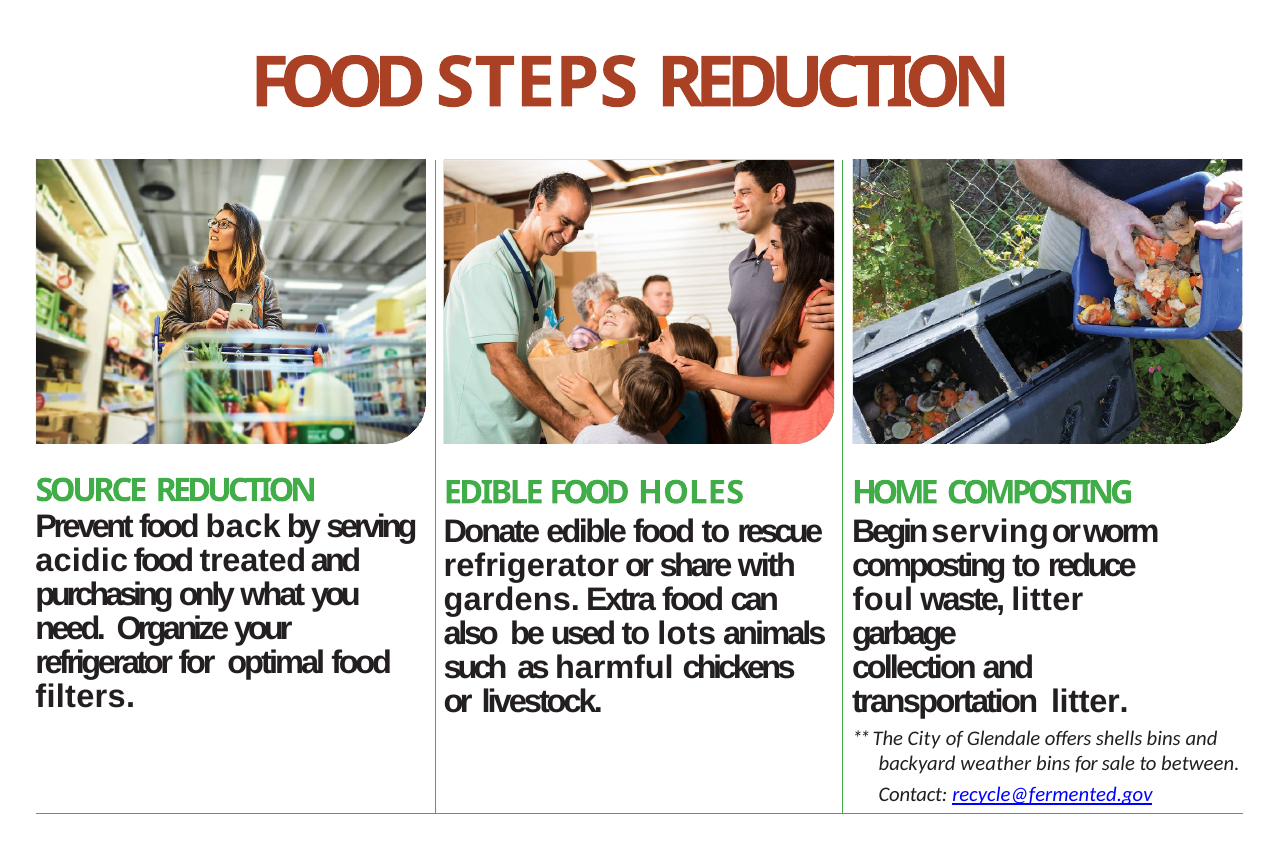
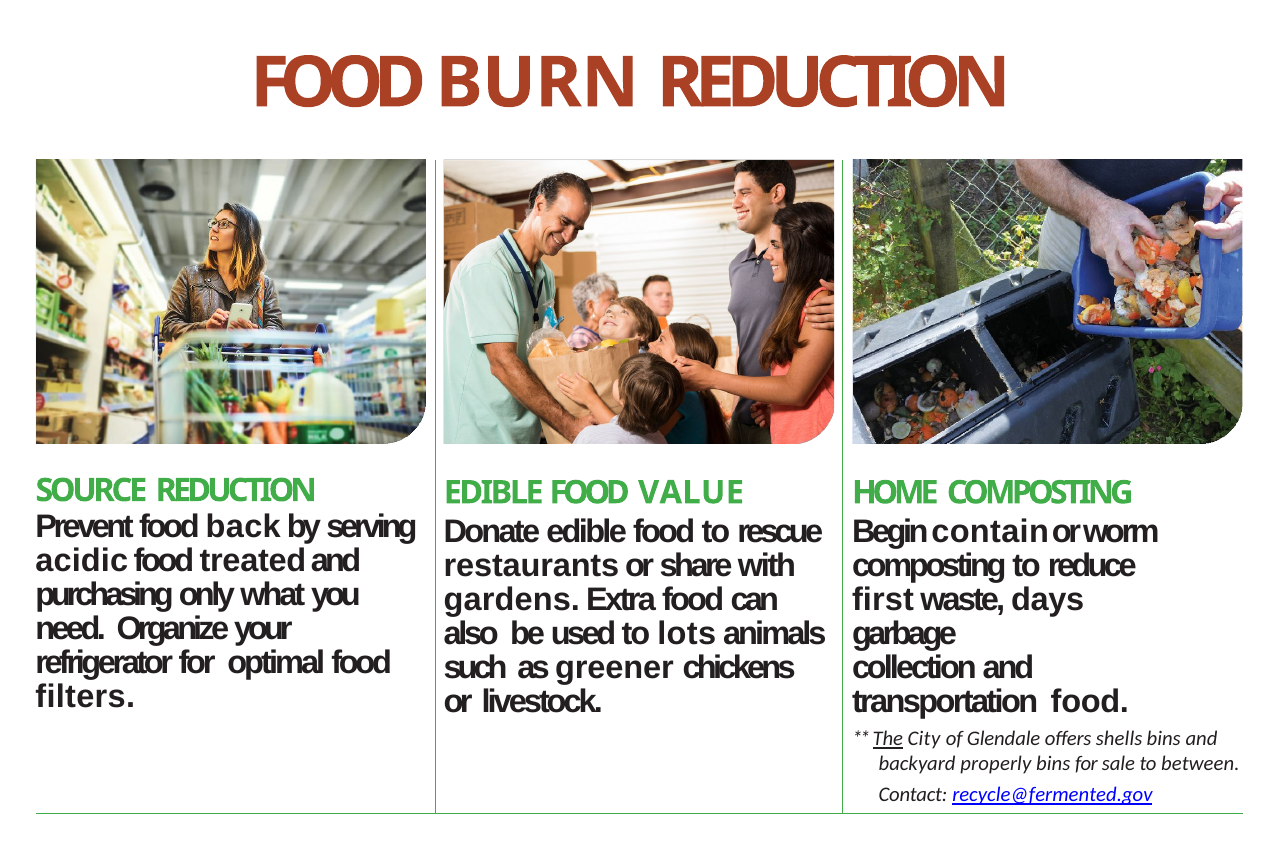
STEPS: STEPS -> BURN
HOLES: HOLES -> VALUE
Begin serving: serving -> contain
refrigerator at (531, 566): refrigerator -> restaurants
foul: foul -> first
waste litter: litter -> days
harmful: harmful -> greener
transportation litter: litter -> food
The underline: none -> present
weather: weather -> properly
